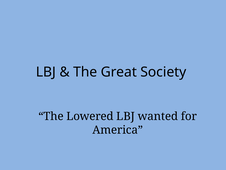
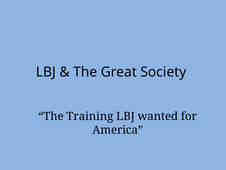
Lowered: Lowered -> Training
